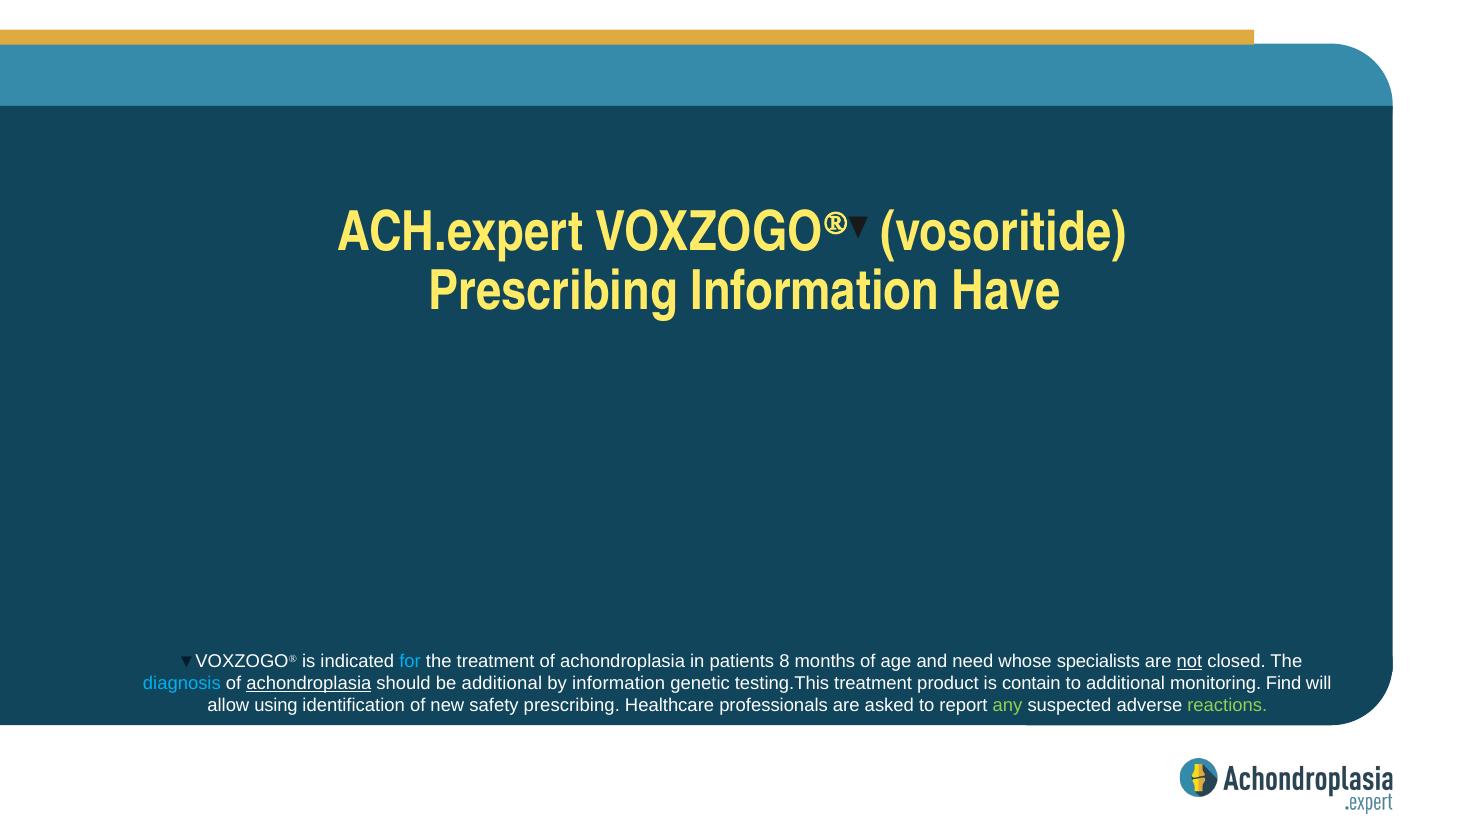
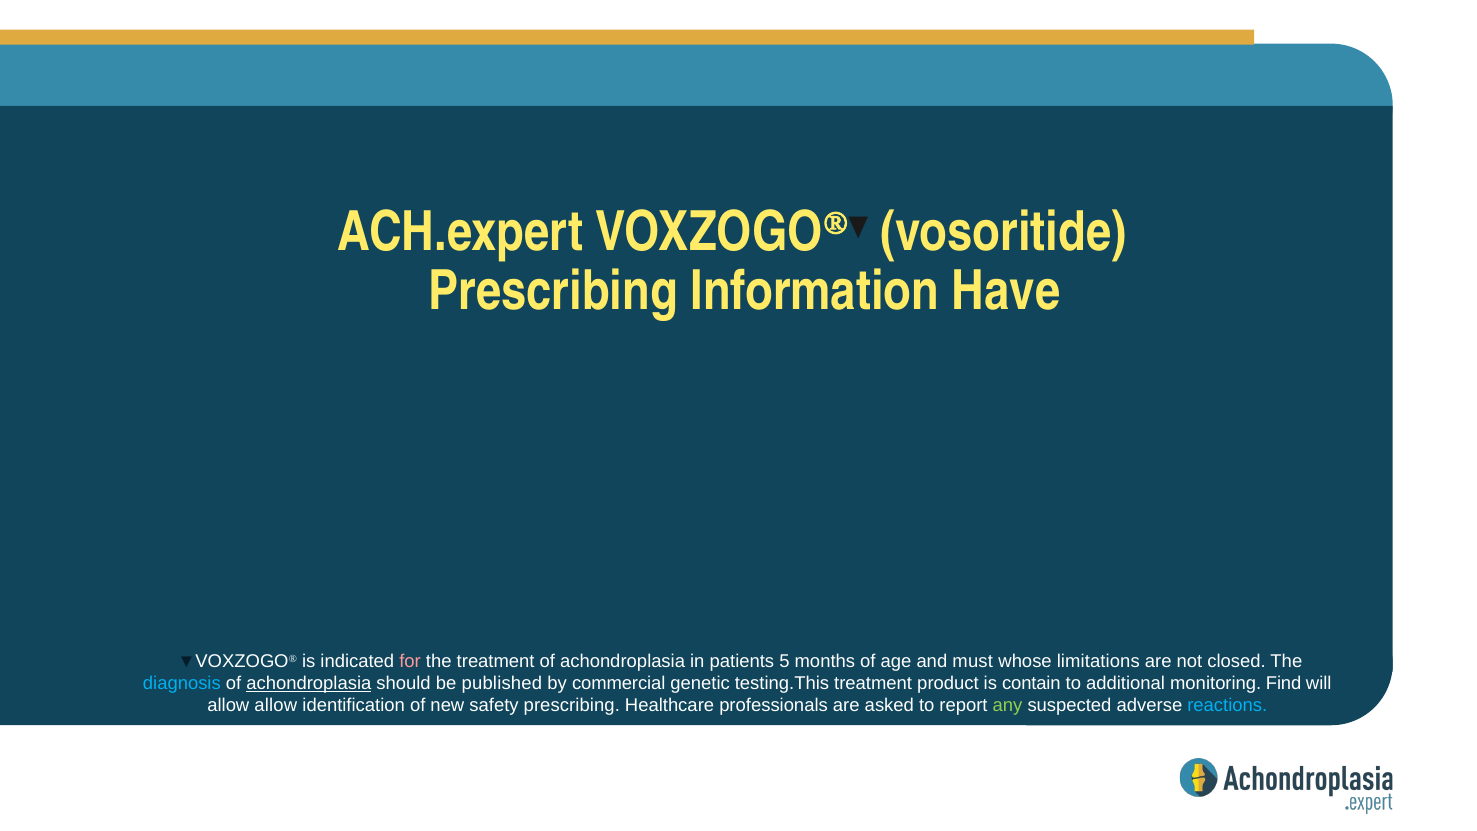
for colour: light blue -> pink
8: 8 -> 5
need: need -> must
specialists: specialists -> limitations
not underline: present -> none
be additional: additional -> published
by information: information -> commercial
allow using: using -> allow
reactions colour: light green -> light blue
